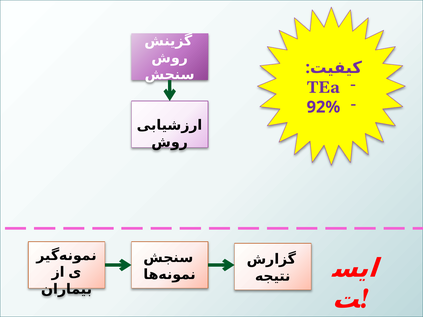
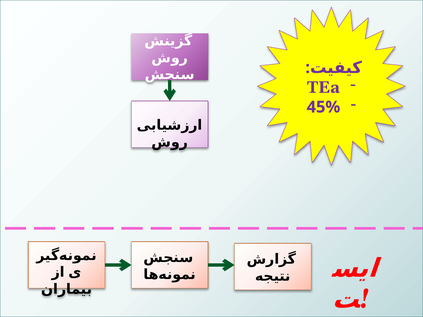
92%: 92% -> 45%
